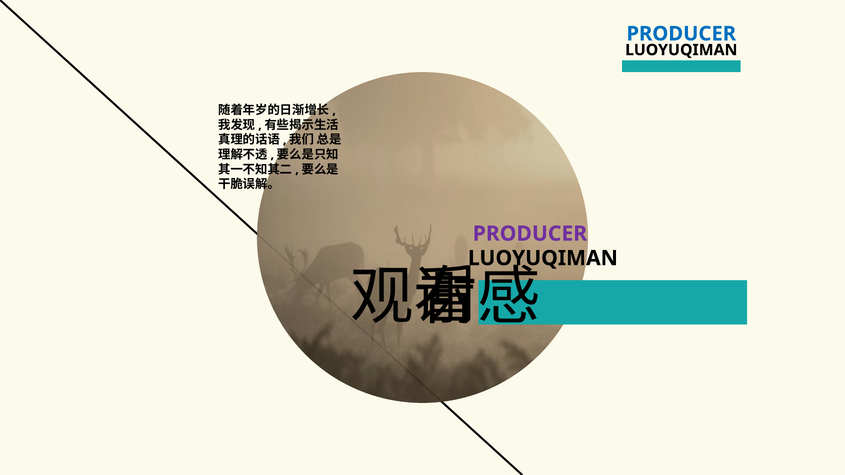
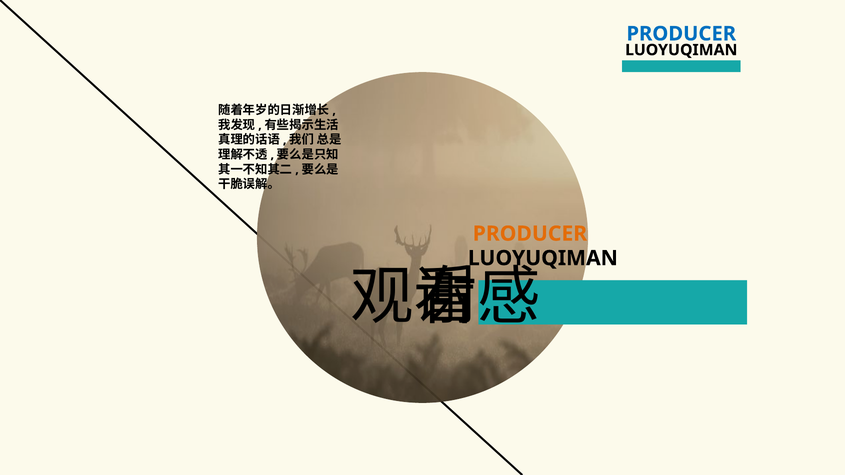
PRODUCER at (530, 234) colour: purple -> orange
